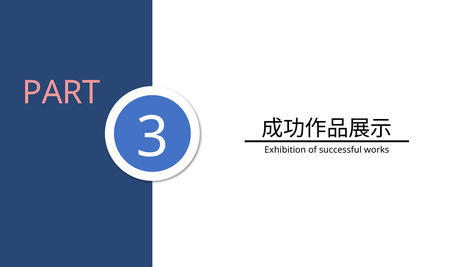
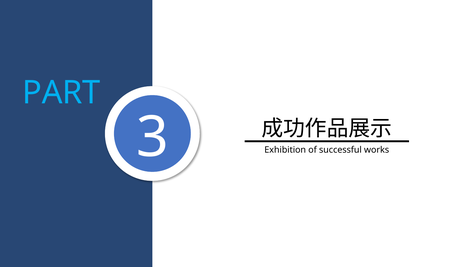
PART colour: pink -> light blue
